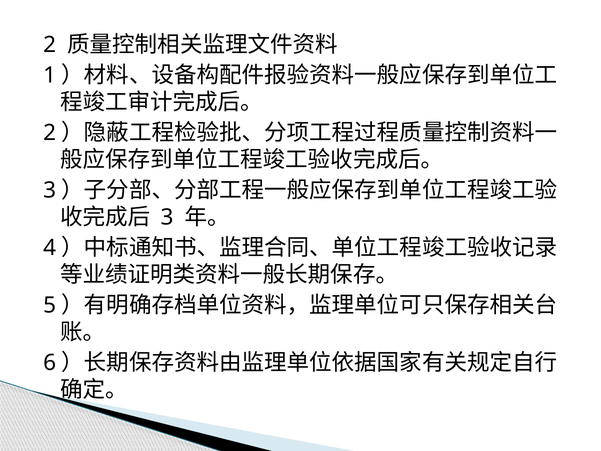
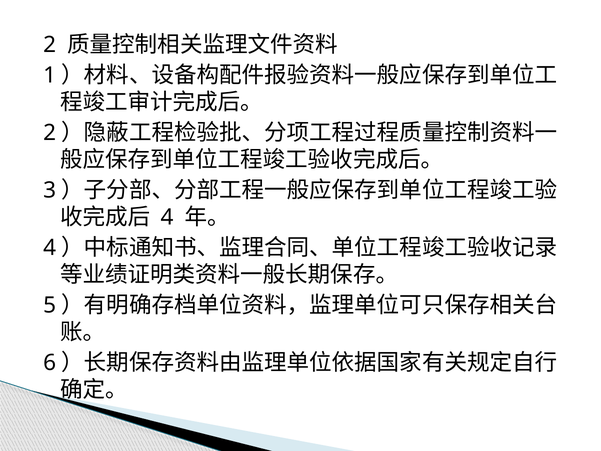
3 at (167, 217): 3 -> 4
